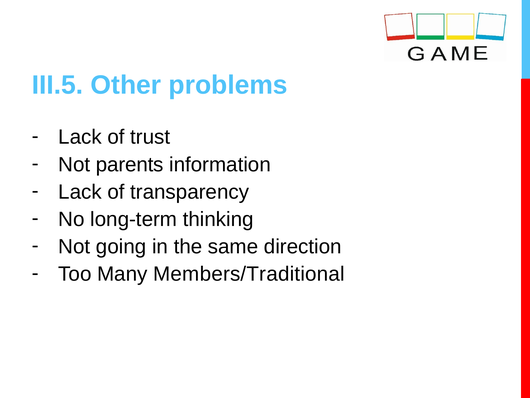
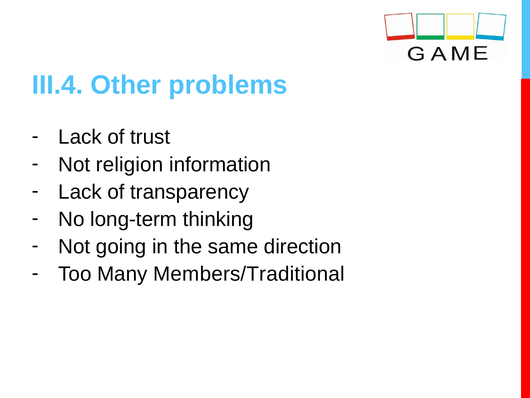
III.5: III.5 -> III.4
parents: parents -> religion
